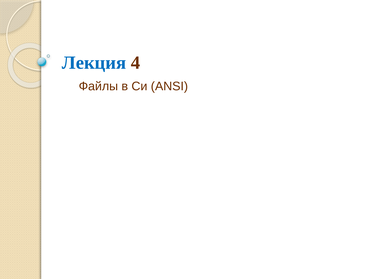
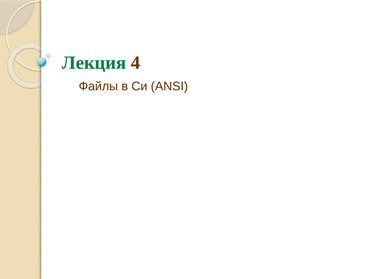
Лекция colour: blue -> green
